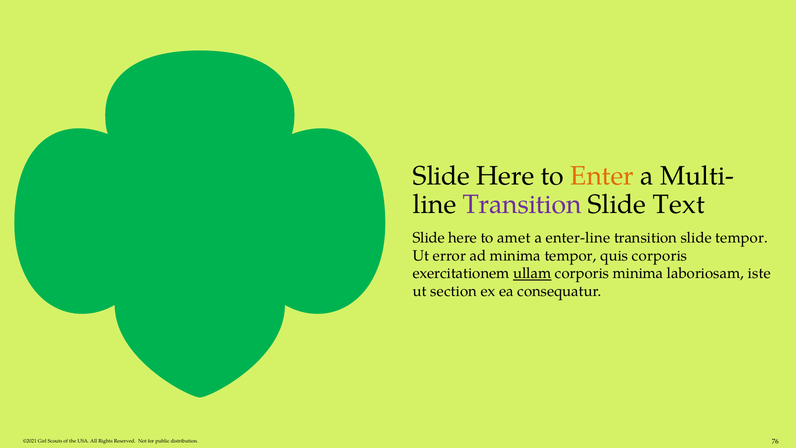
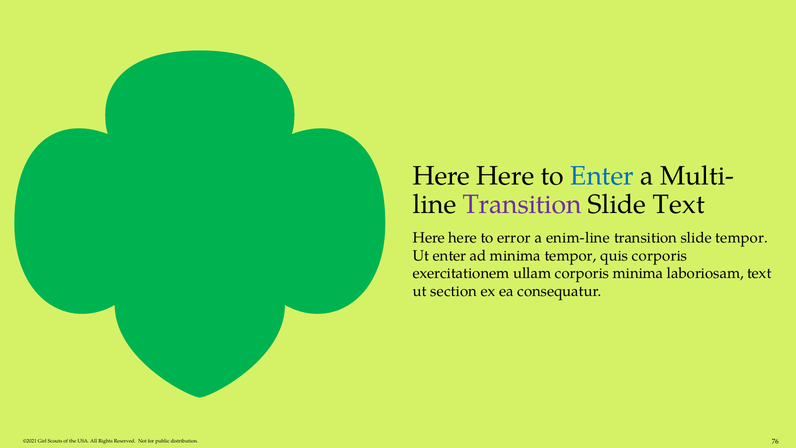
Slide at (441, 176): Slide -> Here
Enter at (602, 176) colour: orange -> blue
Slide at (429, 238): Slide -> Here
amet: amet -> error
enter-line: enter-line -> enim-line
Ut error: error -> enter
ullam underline: present -> none
laboriosam iste: iste -> text
